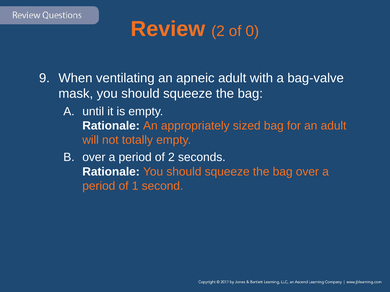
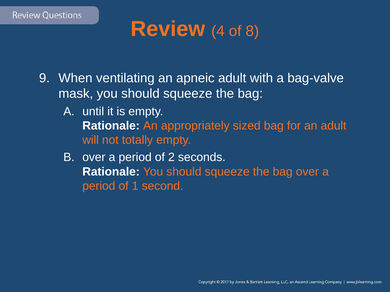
Review 2: 2 -> 4
0: 0 -> 8
